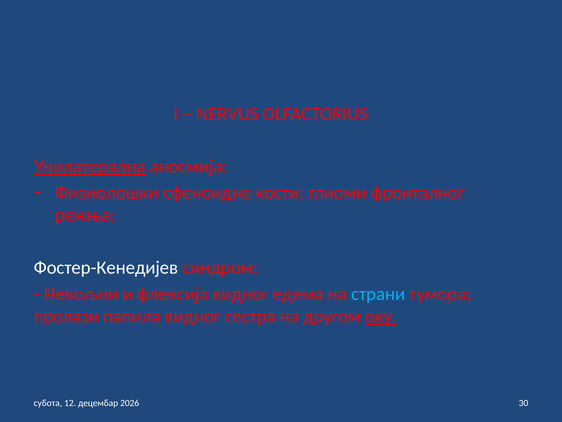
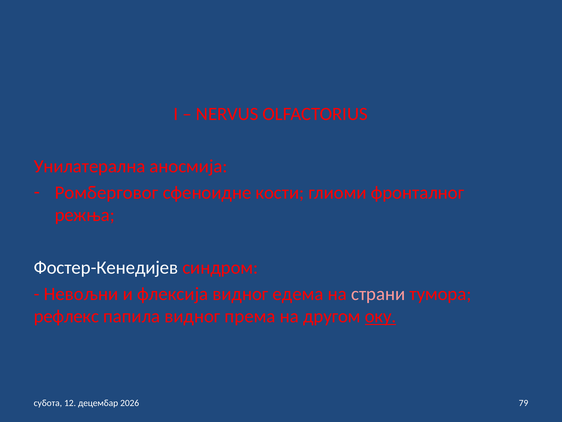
Унилатерална underline: present -> none
Физиолошки: Физиолошки -> Ромберговог
страни colour: light blue -> pink
пролази: пролази -> рефлекс
сестра: сестра -> према
30: 30 -> 79
